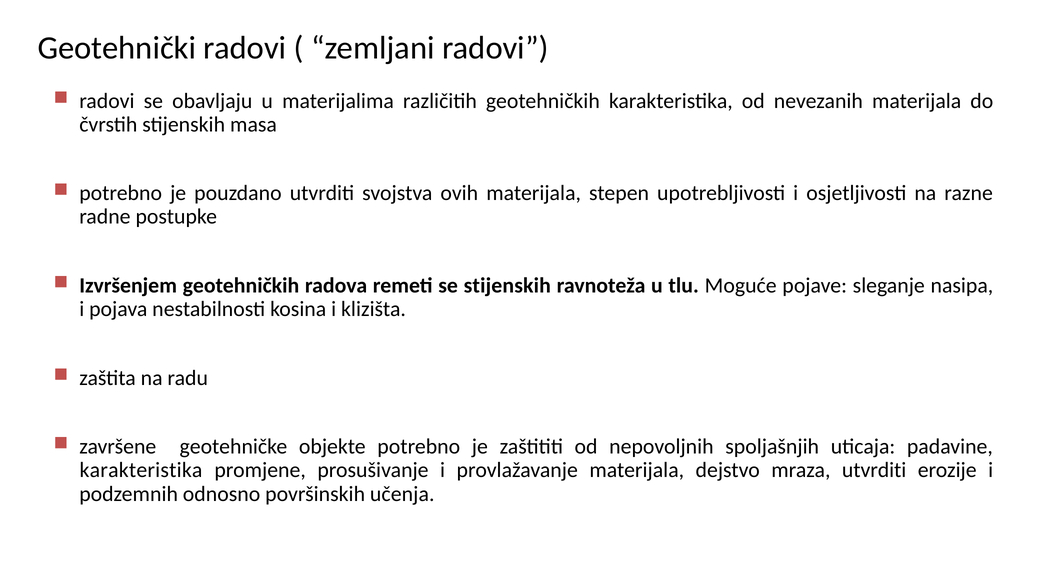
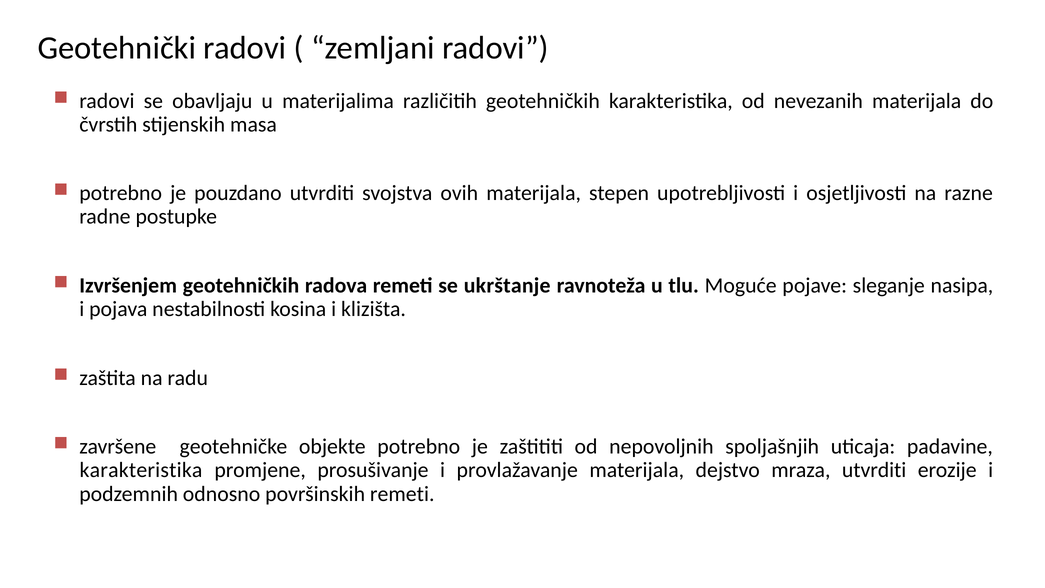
se stijenskih: stijenskih -> ukrštanje
površinskih učenja: učenja -> remeti
